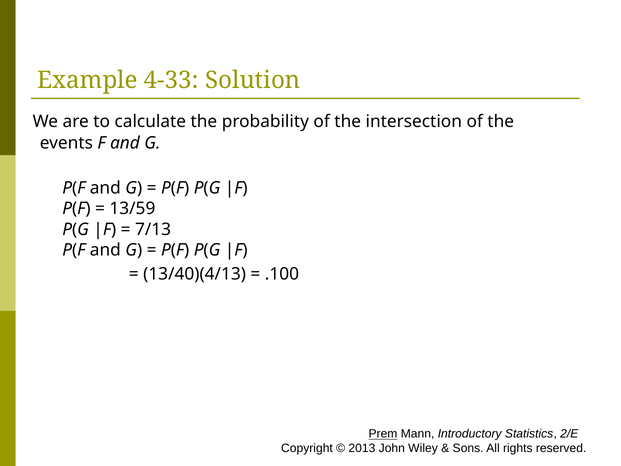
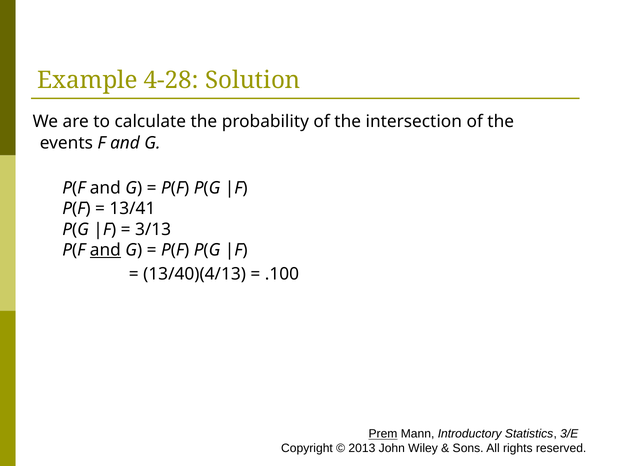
4-33: 4-33 -> 4-28
13/59: 13/59 -> 13/41
7/13: 7/13 -> 3/13
and at (105, 250) underline: none -> present
2/E: 2/E -> 3/E
